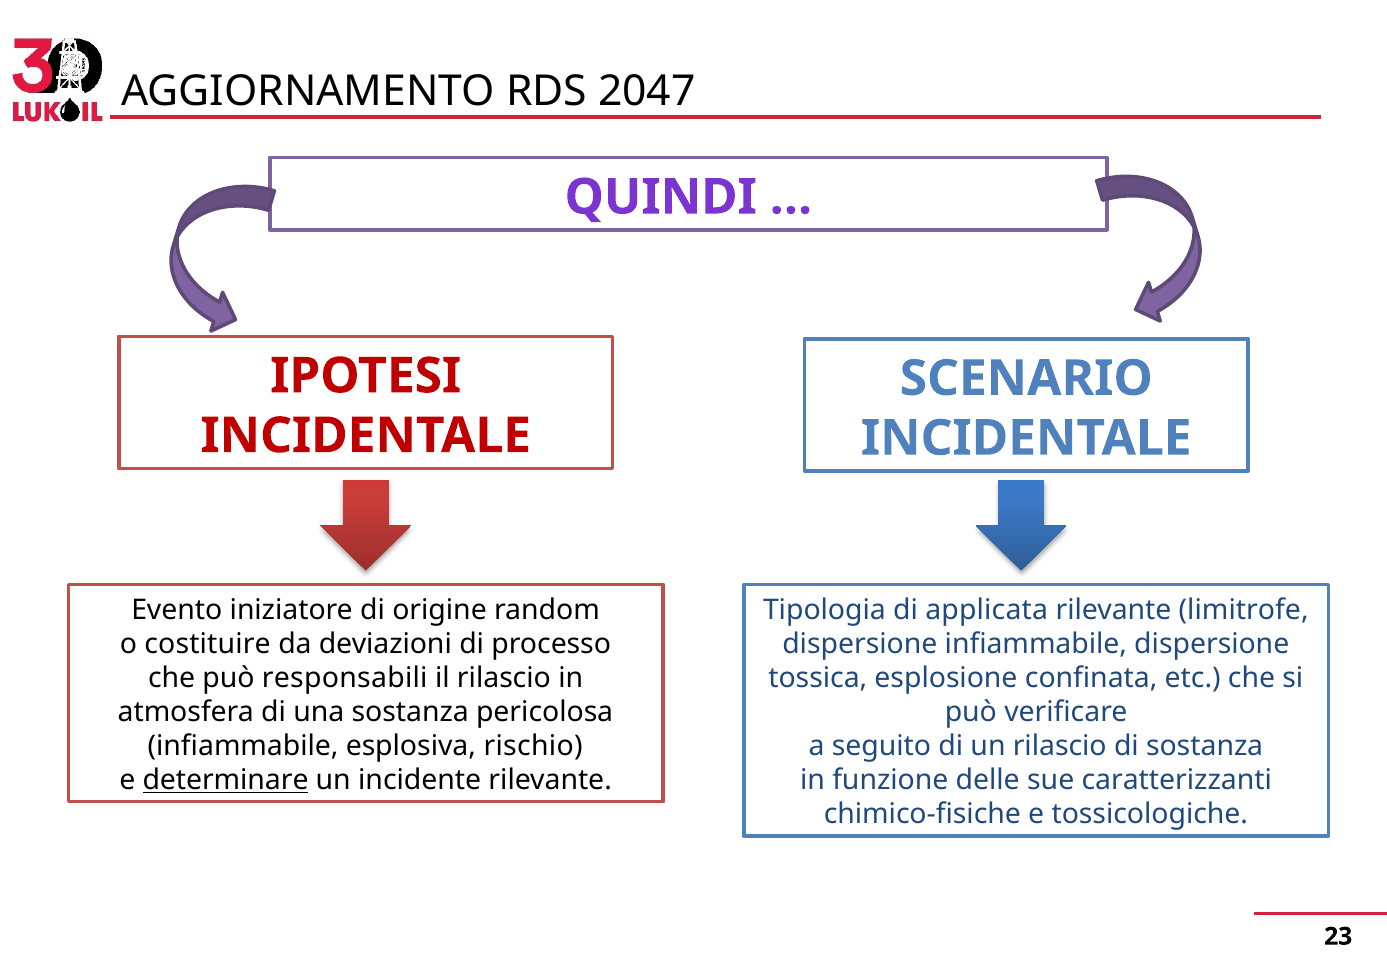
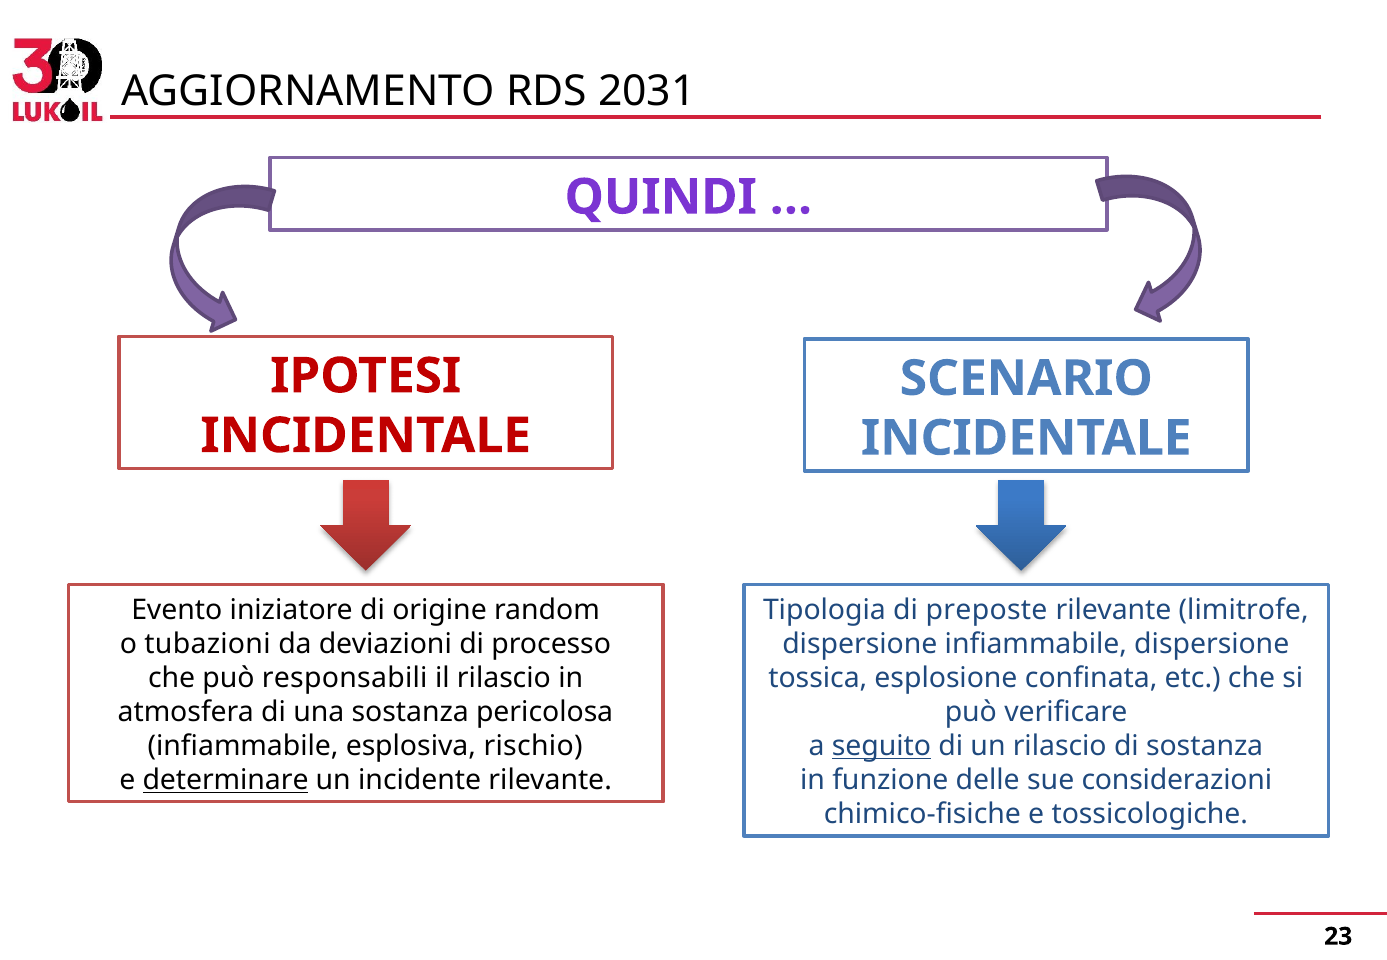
2047: 2047 -> 2031
applicata: applicata -> preposte
costituire: costituire -> tubazioni
seguito underline: none -> present
caratterizzanti: caratterizzanti -> considerazioni
